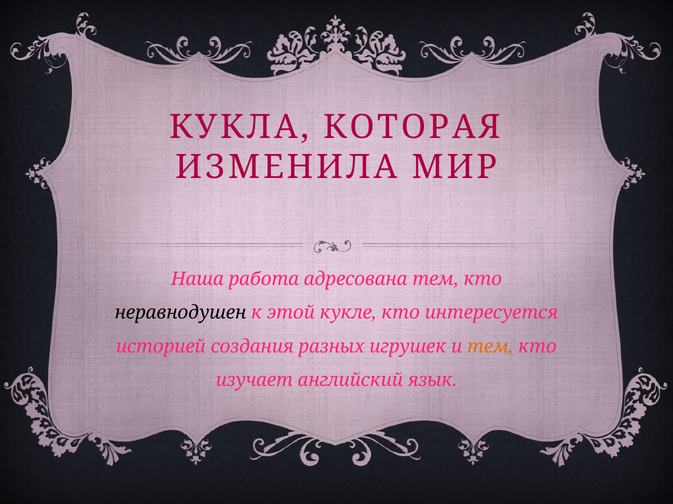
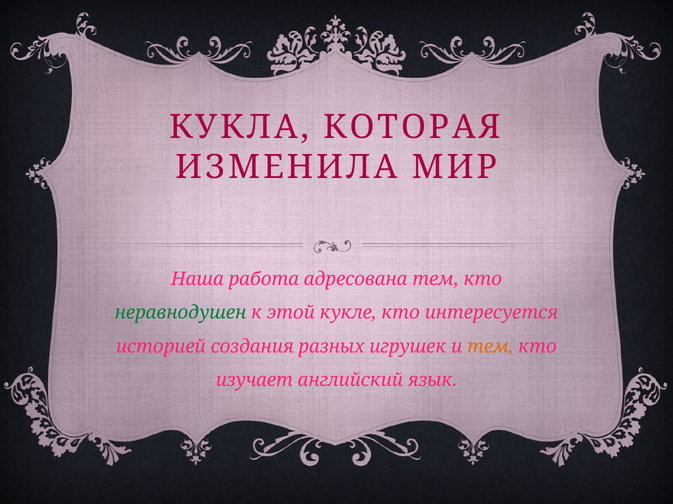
неравнодушен colour: black -> green
